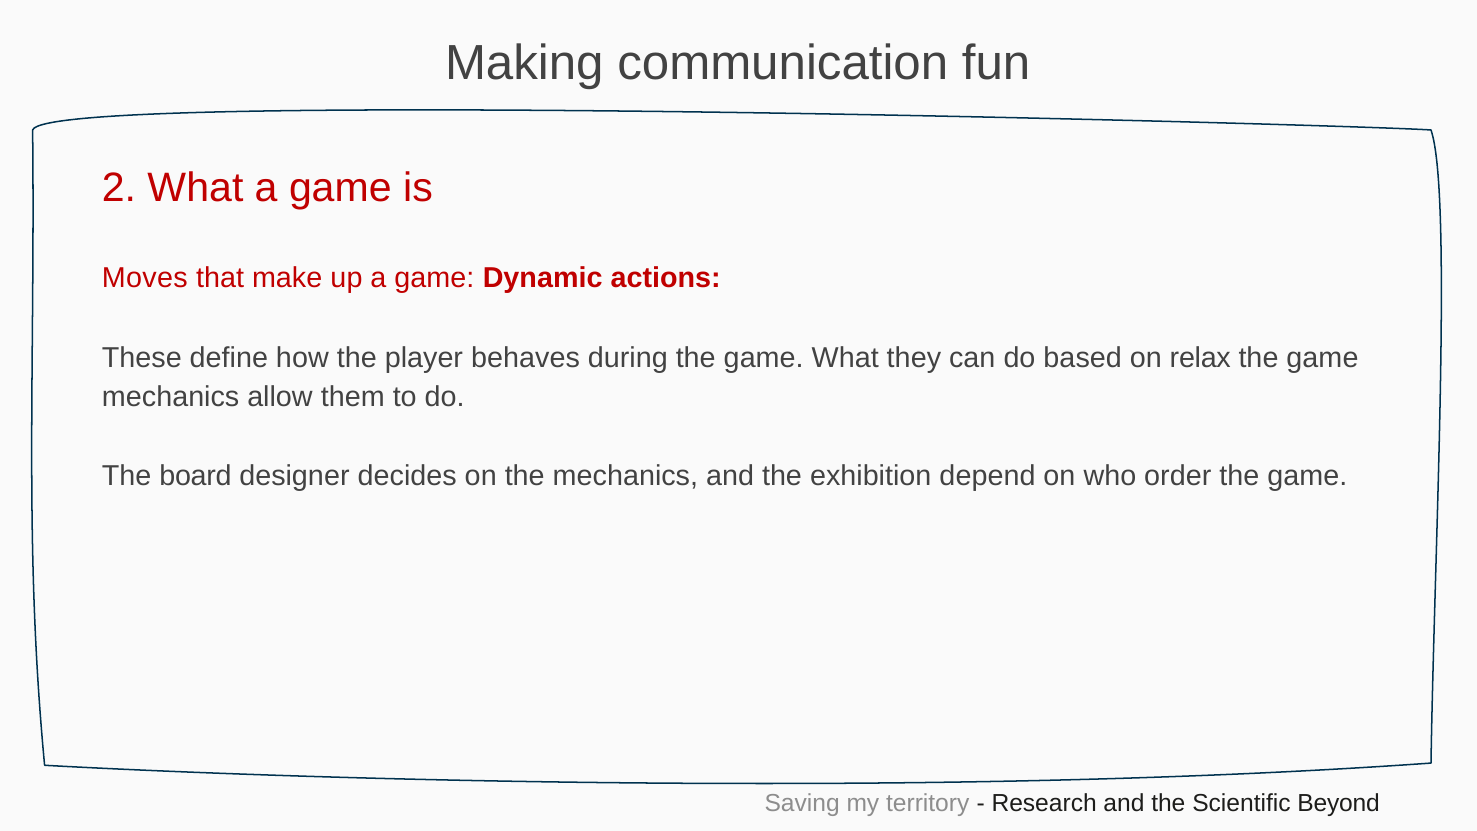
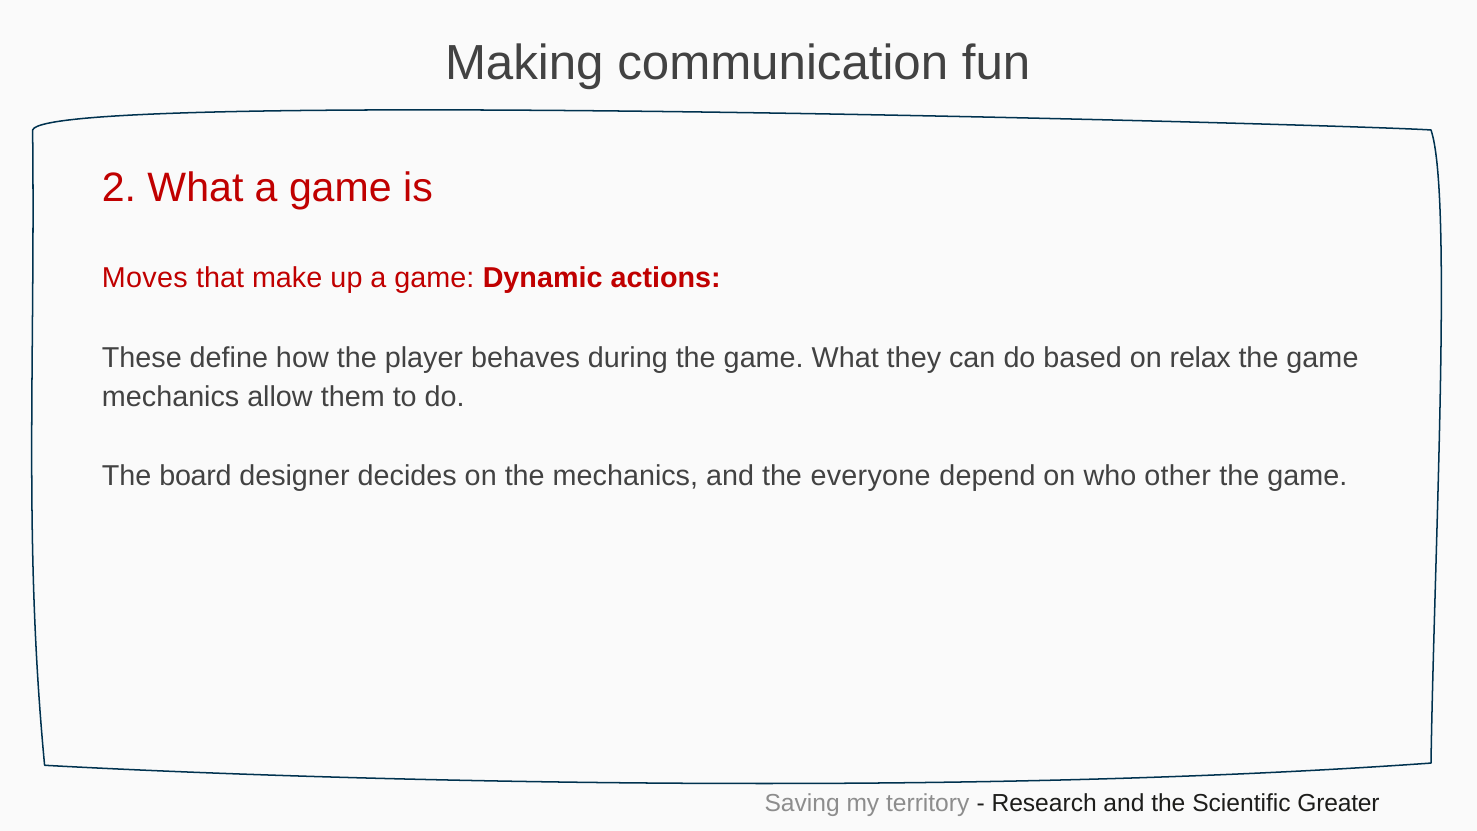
exhibition: exhibition -> everyone
order: order -> other
Beyond: Beyond -> Greater
